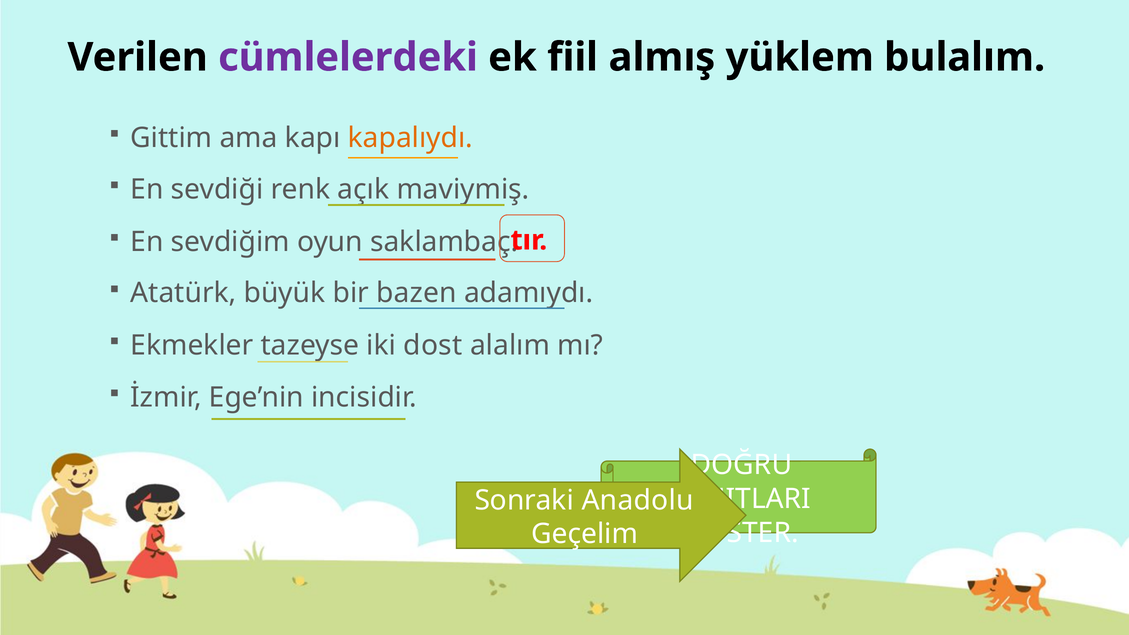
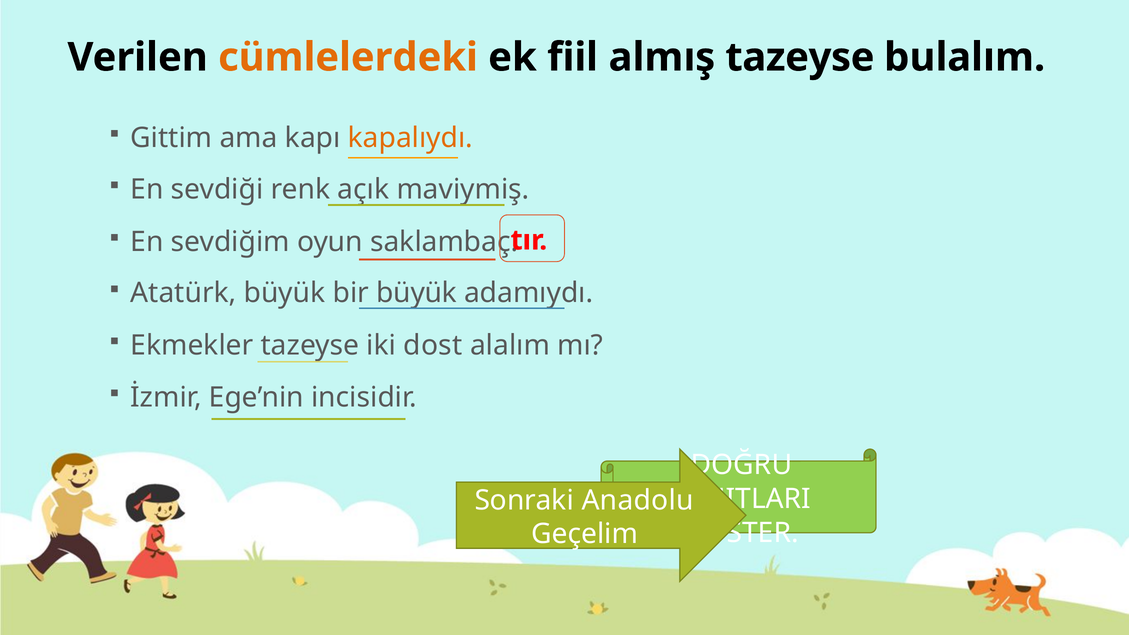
cümlelerdeki colour: purple -> orange
almış yüklem: yüklem -> tazeyse
bir bazen: bazen -> büyük
